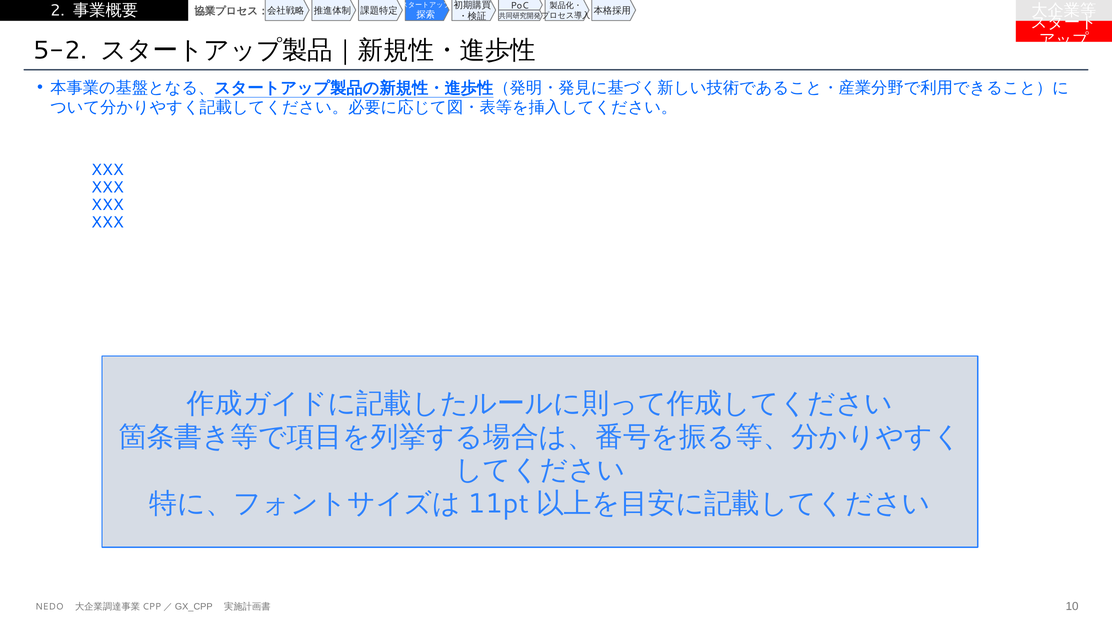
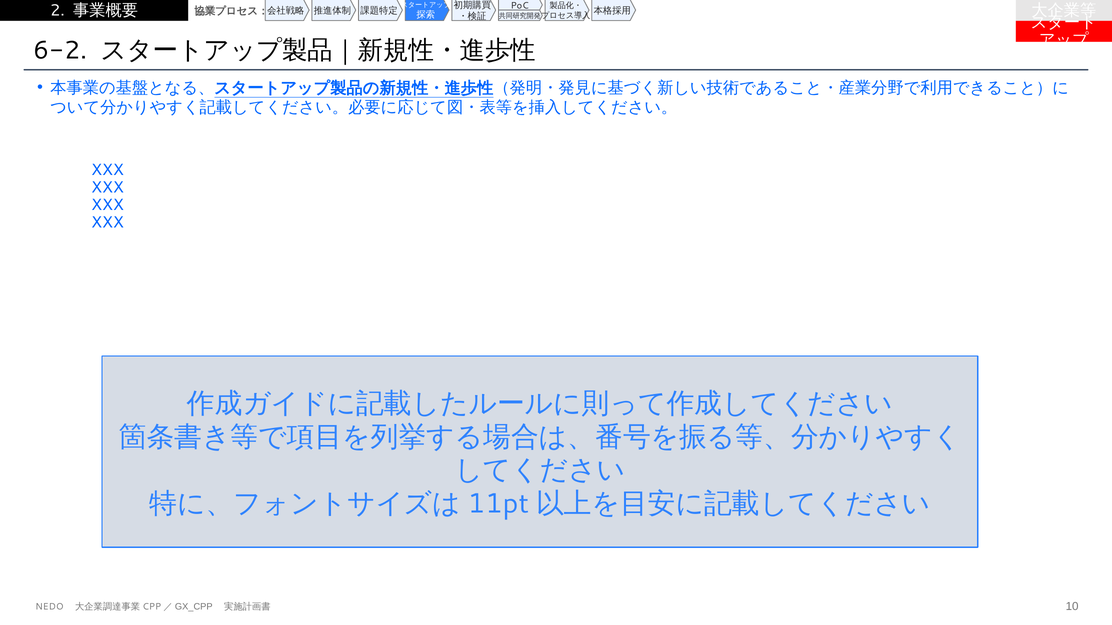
5-2: 5-2 -> 6-2
